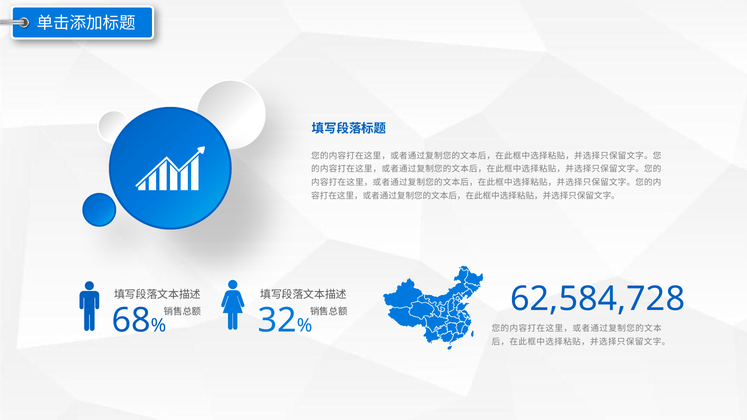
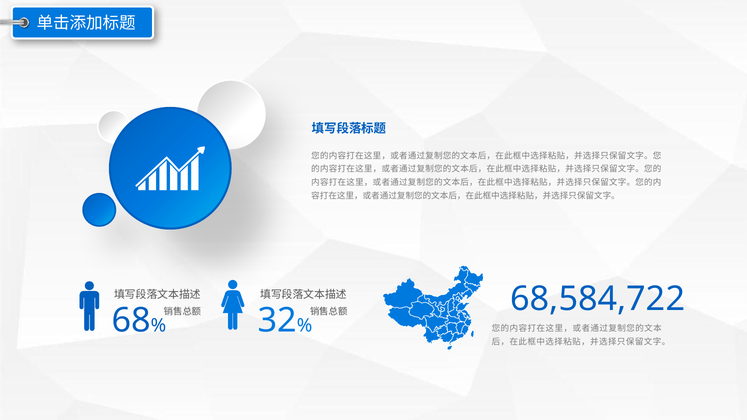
62,584,728: 62,584,728 -> 68,584,722
